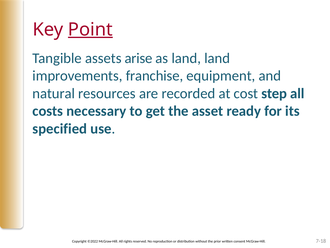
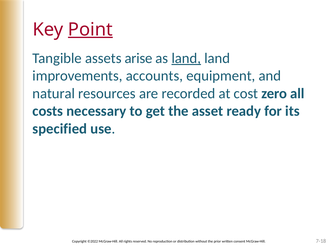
land at (186, 58) underline: none -> present
franchise: franchise -> accounts
step: step -> zero
